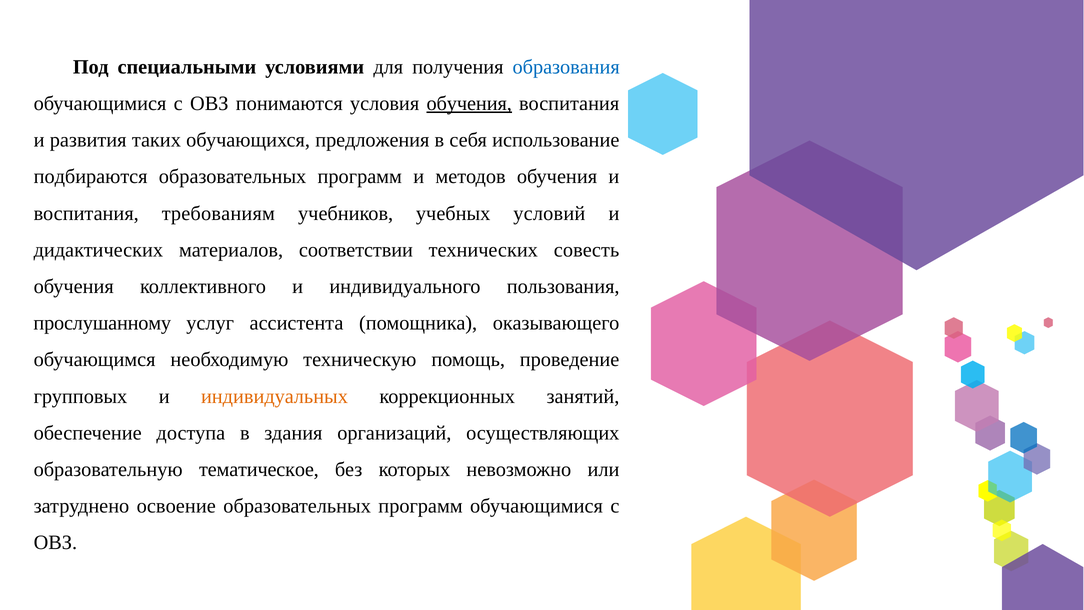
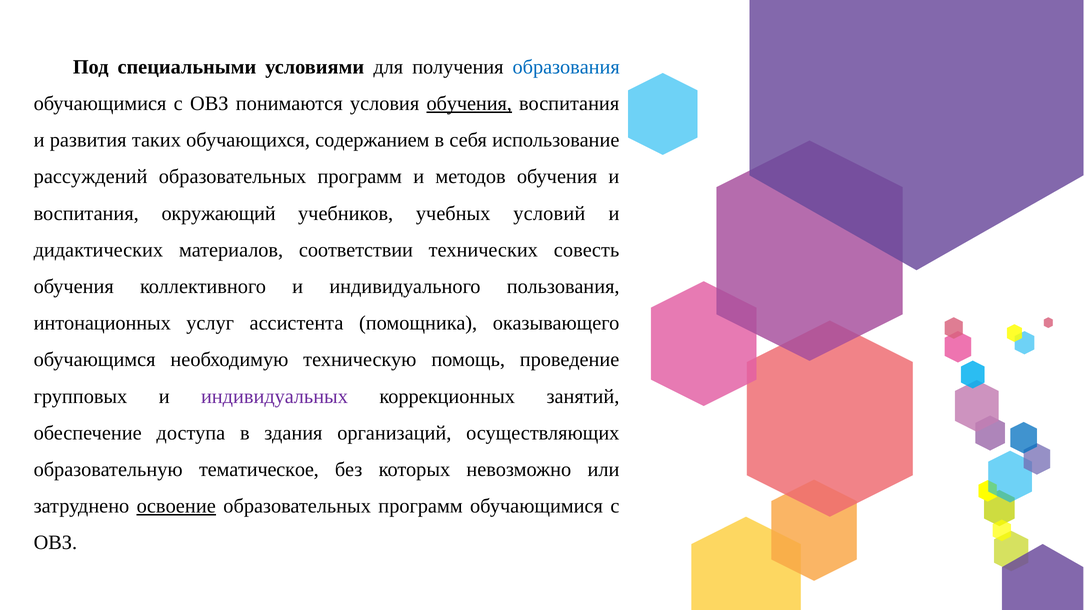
предложения: предложения -> содержанием
подбираются: подбираются -> рассуждений
требованиям: требованиям -> окружающий
прослушанному: прослушанному -> интонационных
индивидуальных colour: orange -> purple
освоение underline: none -> present
